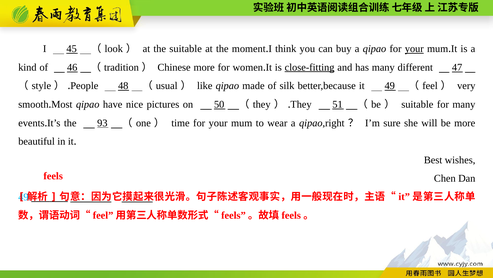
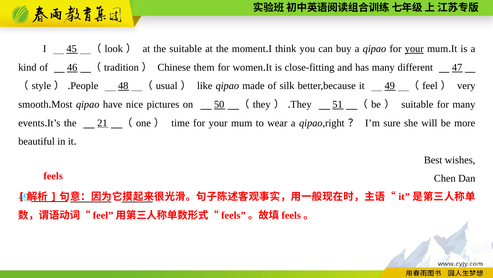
Chinese more: more -> them
close-fitting underline: present -> none
93: 93 -> 21
